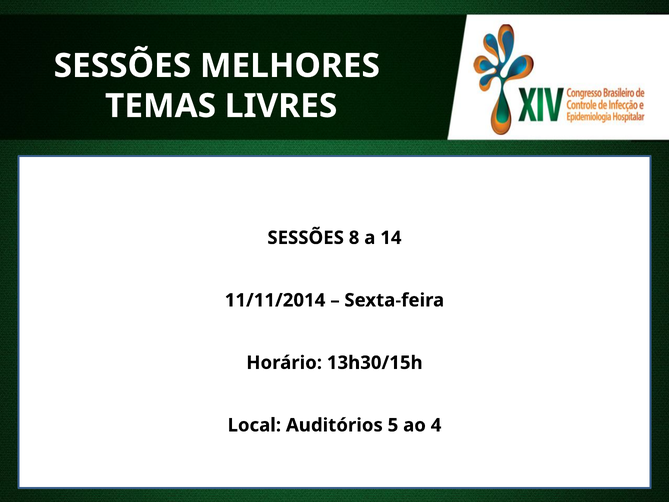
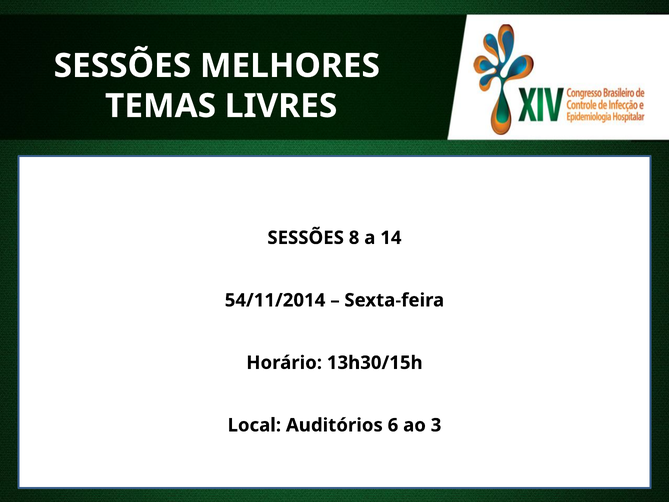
11/11/2014: 11/11/2014 -> 54/11/2014
5: 5 -> 6
4: 4 -> 3
